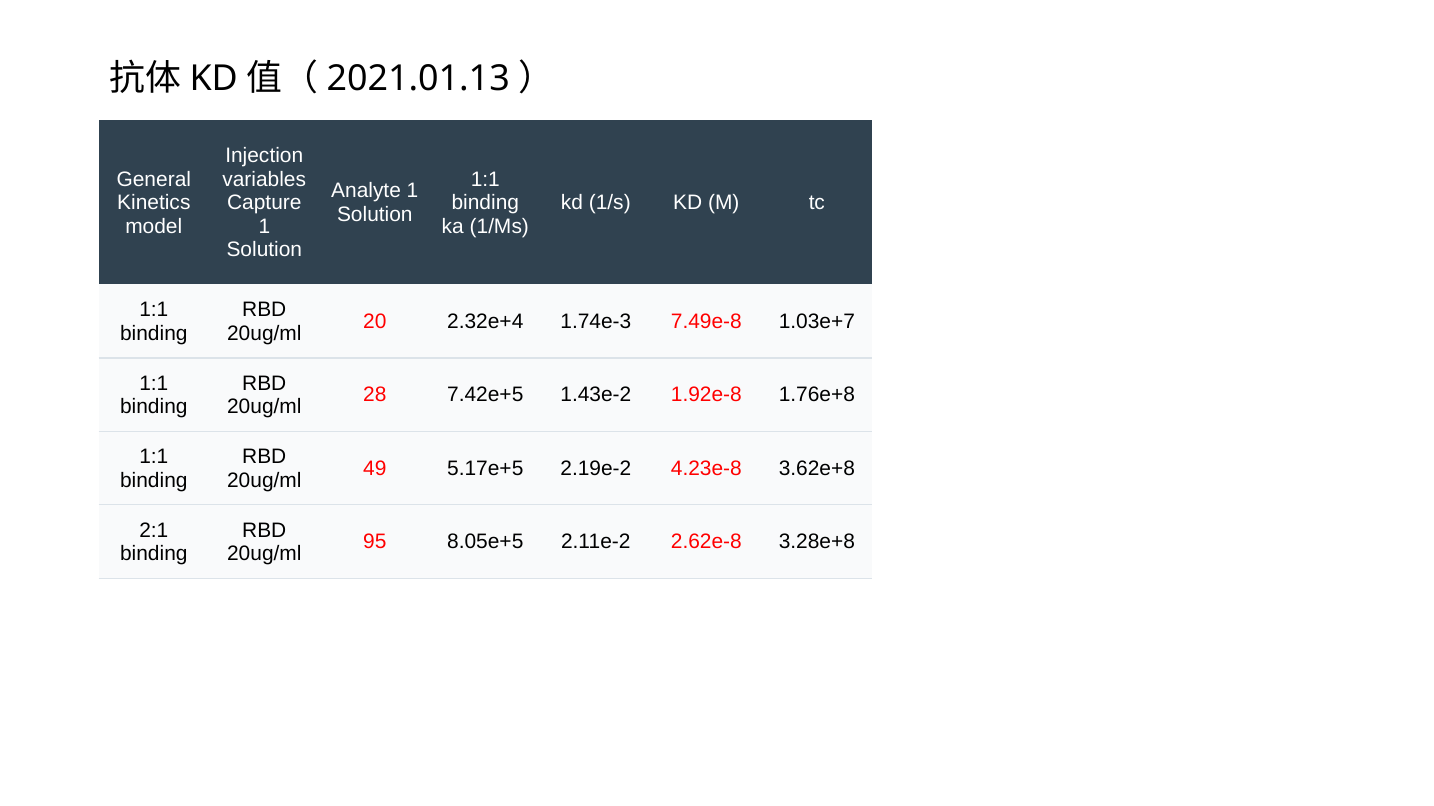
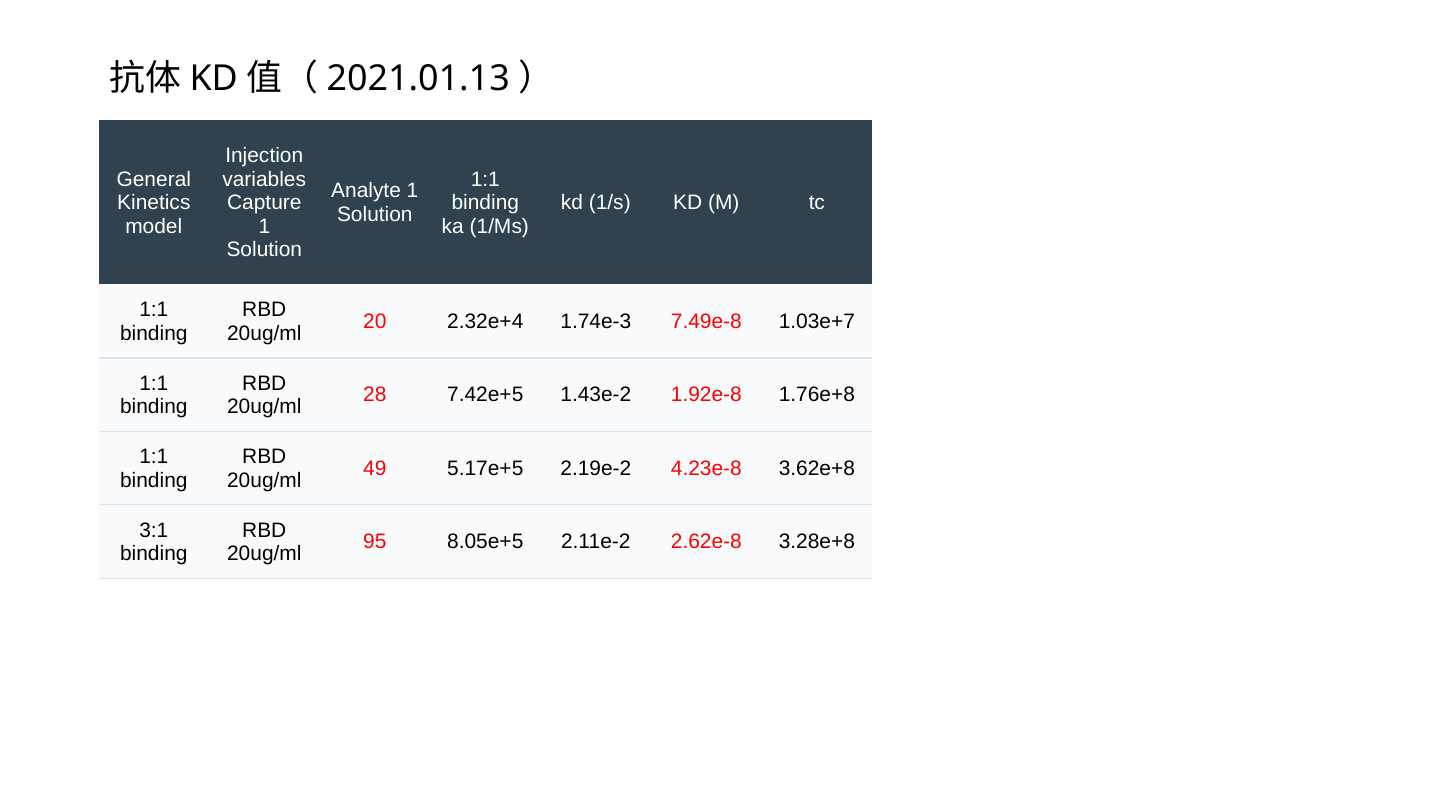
2:1: 2:1 -> 3:1
